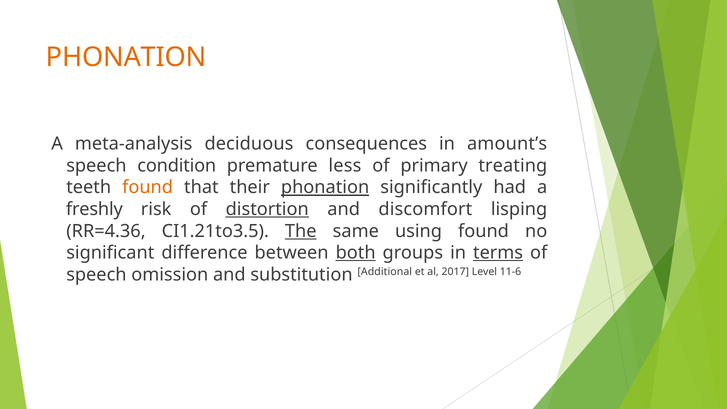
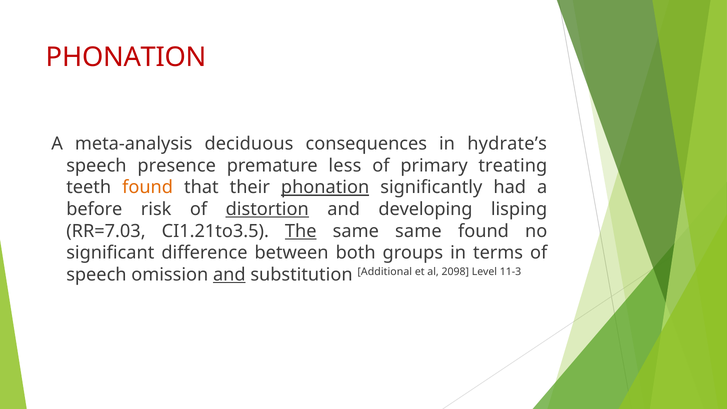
PHONATION at (126, 57) colour: orange -> red
amount’s: amount’s -> hydrate’s
condition: condition -> presence
freshly: freshly -> before
discomfort: discomfort -> developing
RR=4.36: RR=4.36 -> RR=7.03
same using: using -> same
both underline: present -> none
terms underline: present -> none
and at (229, 275) underline: none -> present
2017: 2017 -> 2098
11-6: 11-6 -> 11-3
